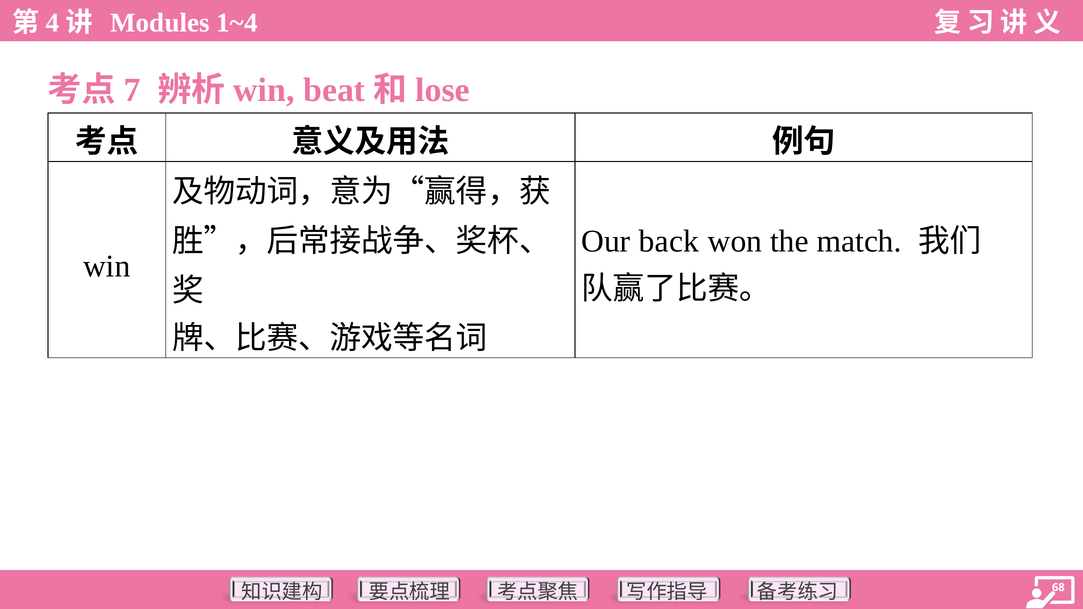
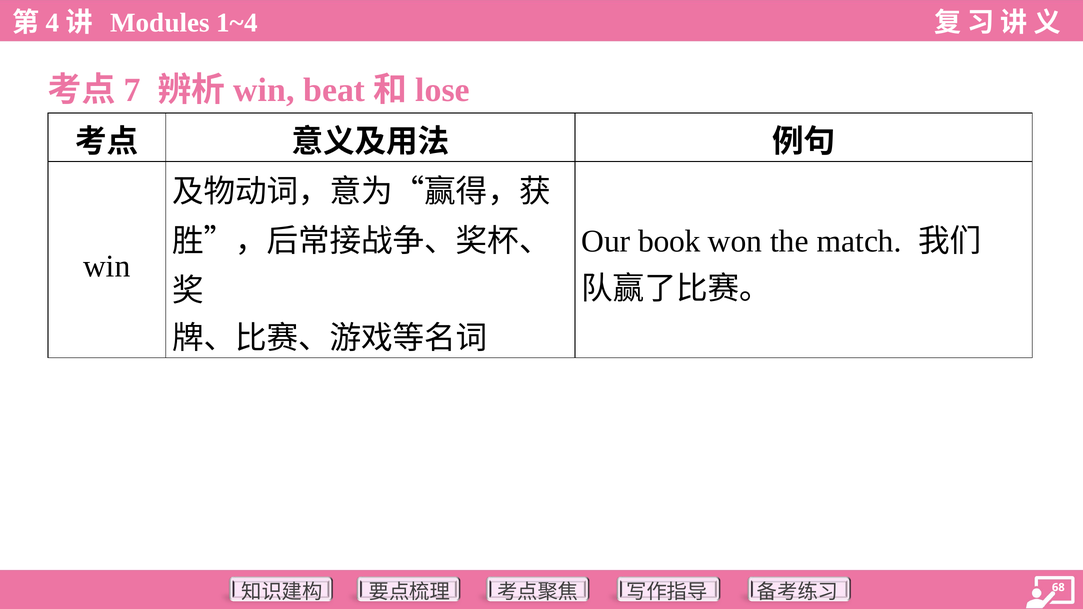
back: back -> book
